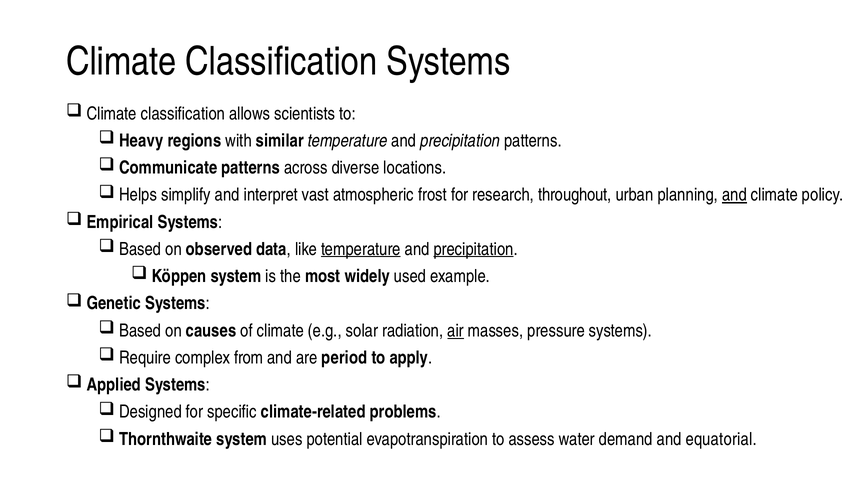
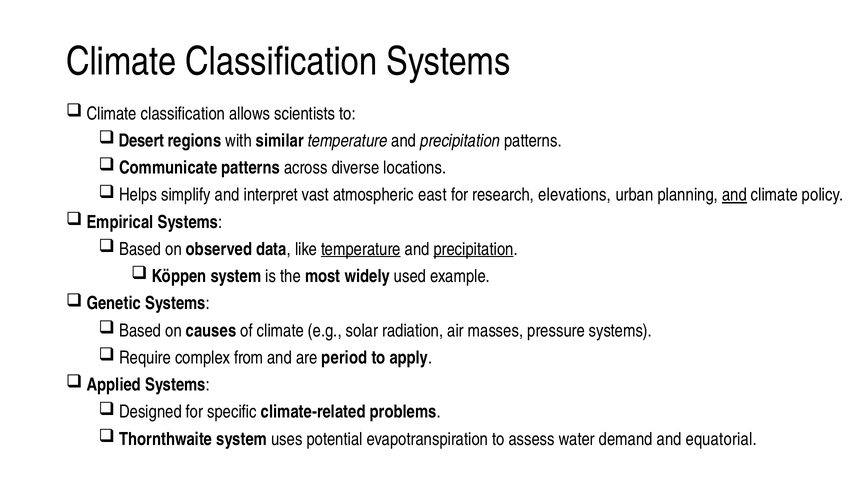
Heavy: Heavy -> Desert
frost: frost -> east
throughout: throughout -> elevations
air underline: present -> none
